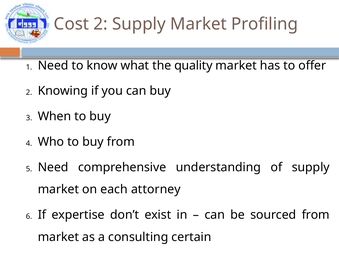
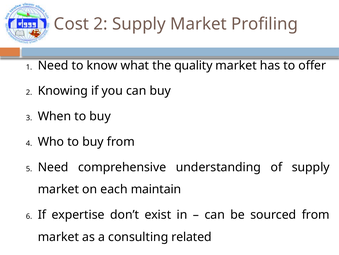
attorney: attorney -> maintain
certain: certain -> related
